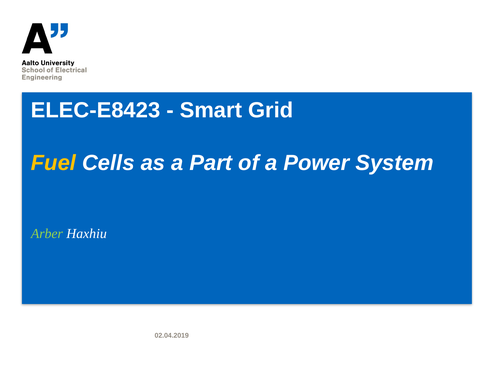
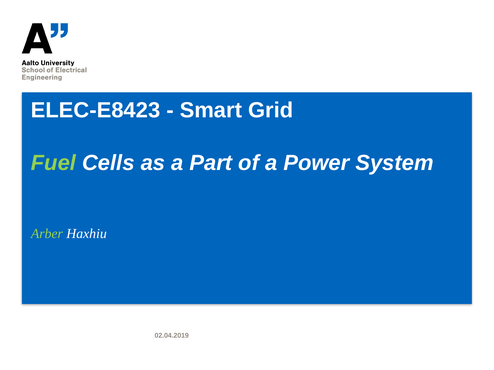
Fuel colour: yellow -> light green
